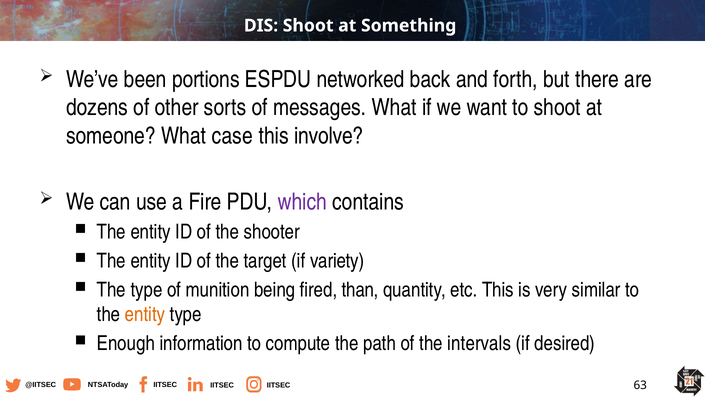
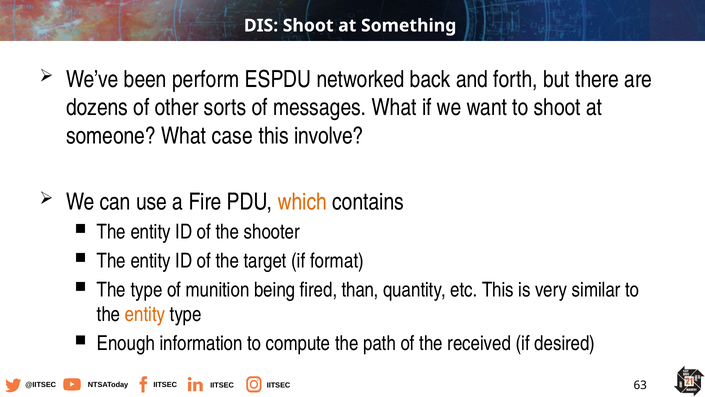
portions: portions -> perform
which colour: purple -> orange
variety: variety -> format
intervals: intervals -> received
